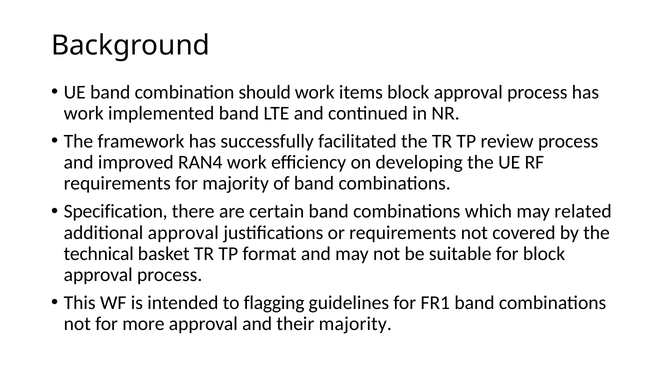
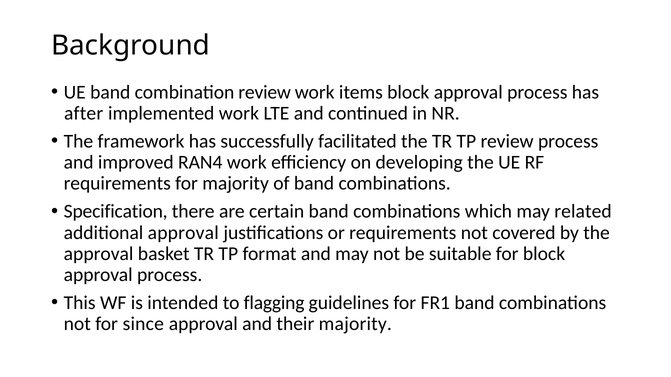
combination should: should -> review
work at (84, 113): work -> after
implemented band: band -> work
technical at (99, 254): technical -> approval
more: more -> since
